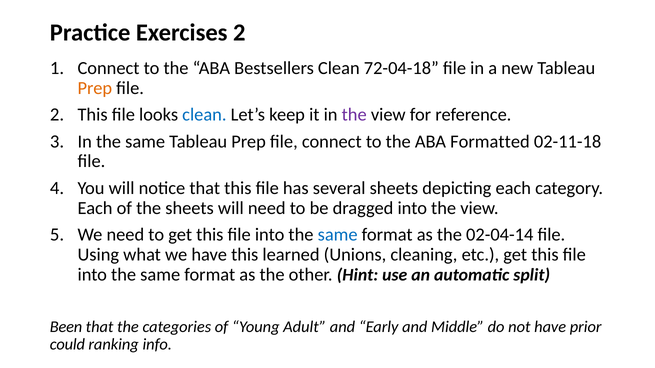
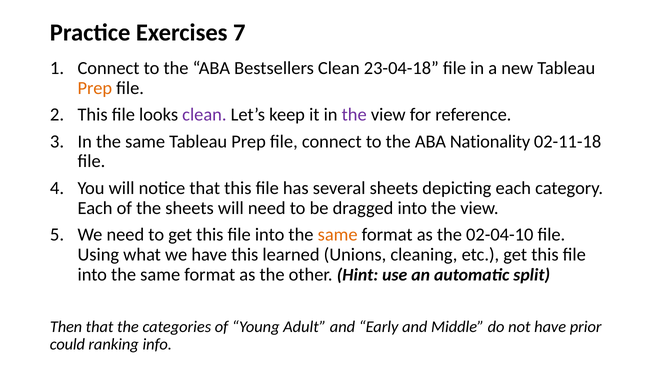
Exercises 2: 2 -> 7
72-04-18: 72-04-18 -> 23-04-18
clean at (204, 115) colour: blue -> purple
Formatted: Formatted -> Nationality
same at (338, 235) colour: blue -> orange
02-04-14: 02-04-14 -> 02-04-10
Been: Been -> Then
